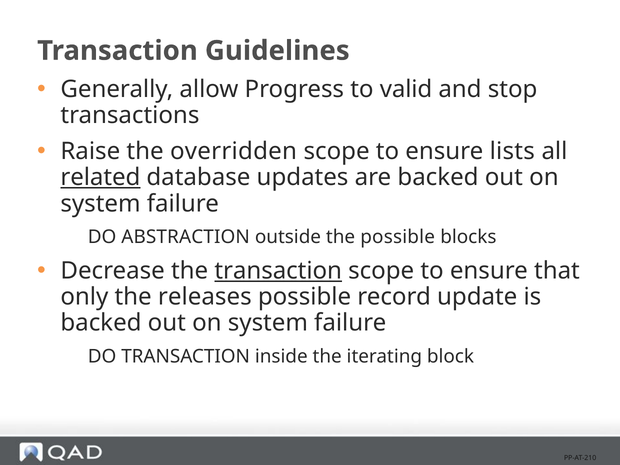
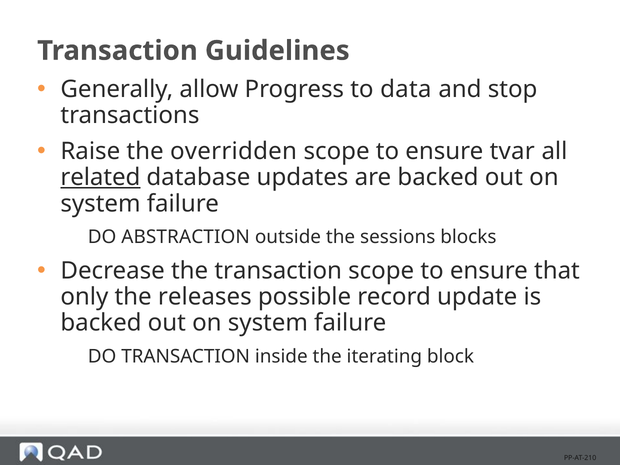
valid: valid -> data
lists: lists -> tvar
the possible: possible -> sessions
transaction at (278, 271) underline: present -> none
